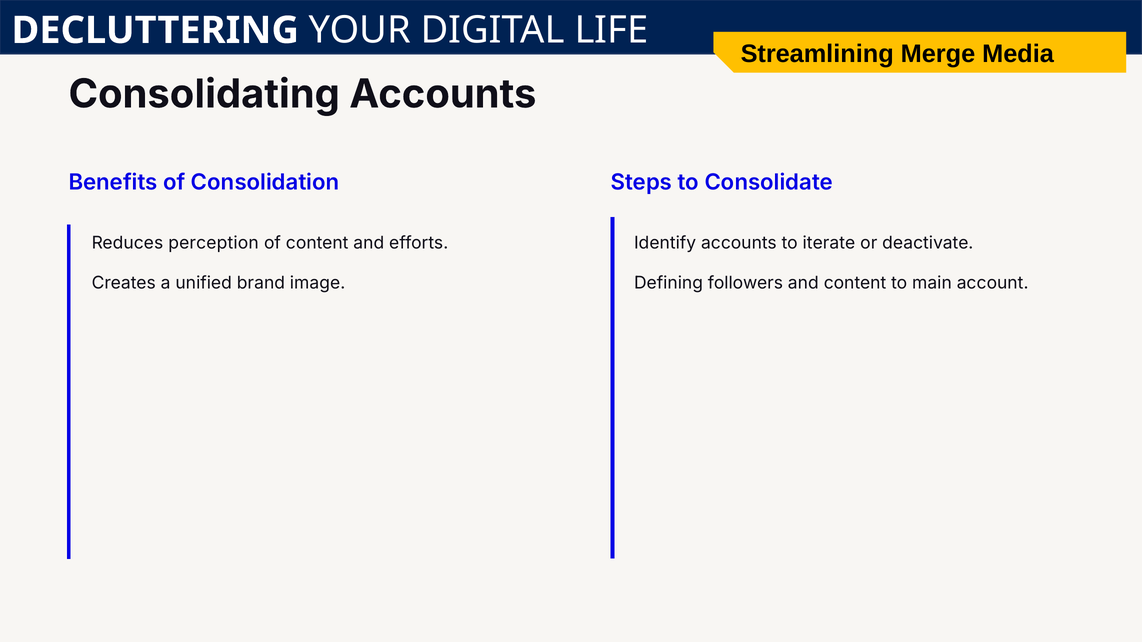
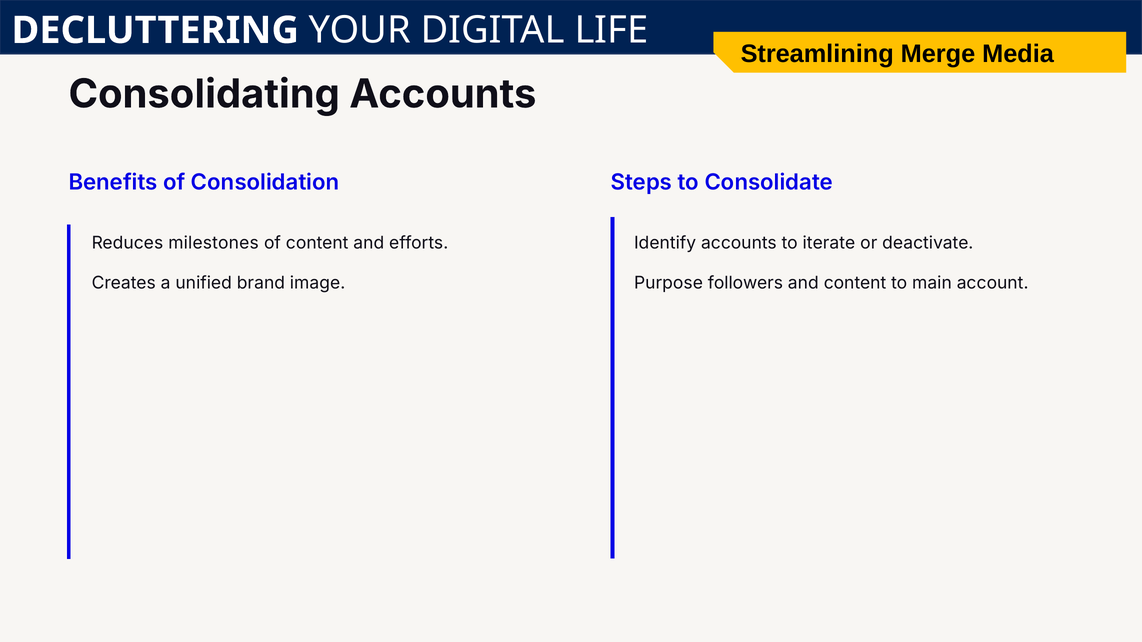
perception: perception -> milestones
Defining: Defining -> Purpose
